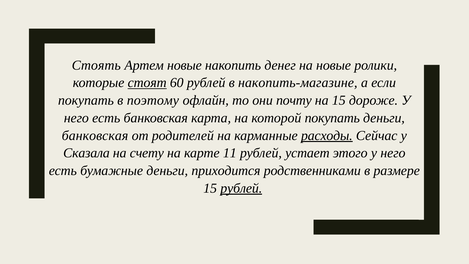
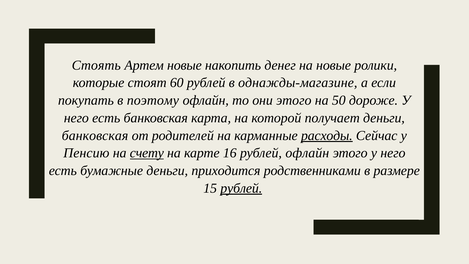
стоят underline: present -> none
накопить-магазине: накопить-магазине -> однажды-магазине
они почту: почту -> этого
на 15: 15 -> 50
которой покупать: покупать -> получает
Сказала: Сказала -> Пенсию
счету underline: none -> present
11: 11 -> 16
рублей устает: устает -> офлайн
